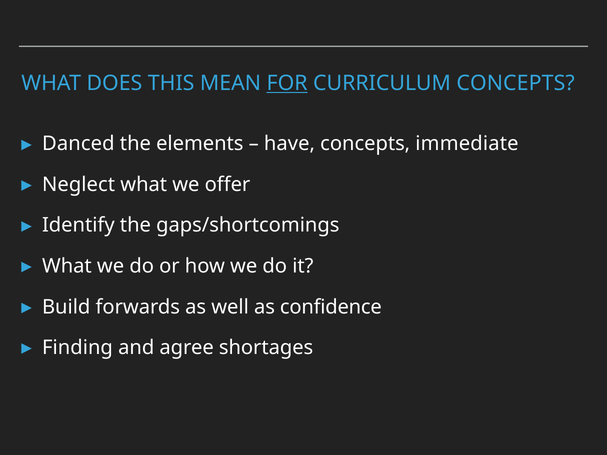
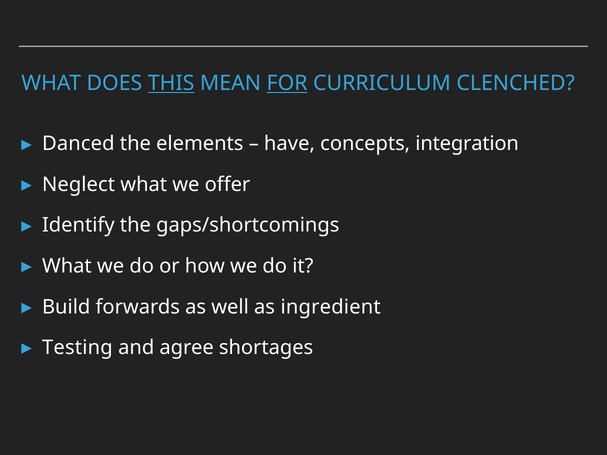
THIS underline: none -> present
CURRICULUM CONCEPTS: CONCEPTS -> CLENCHED
immediate: immediate -> integration
confidence: confidence -> ingredient
Finding: Finding -> Testing
